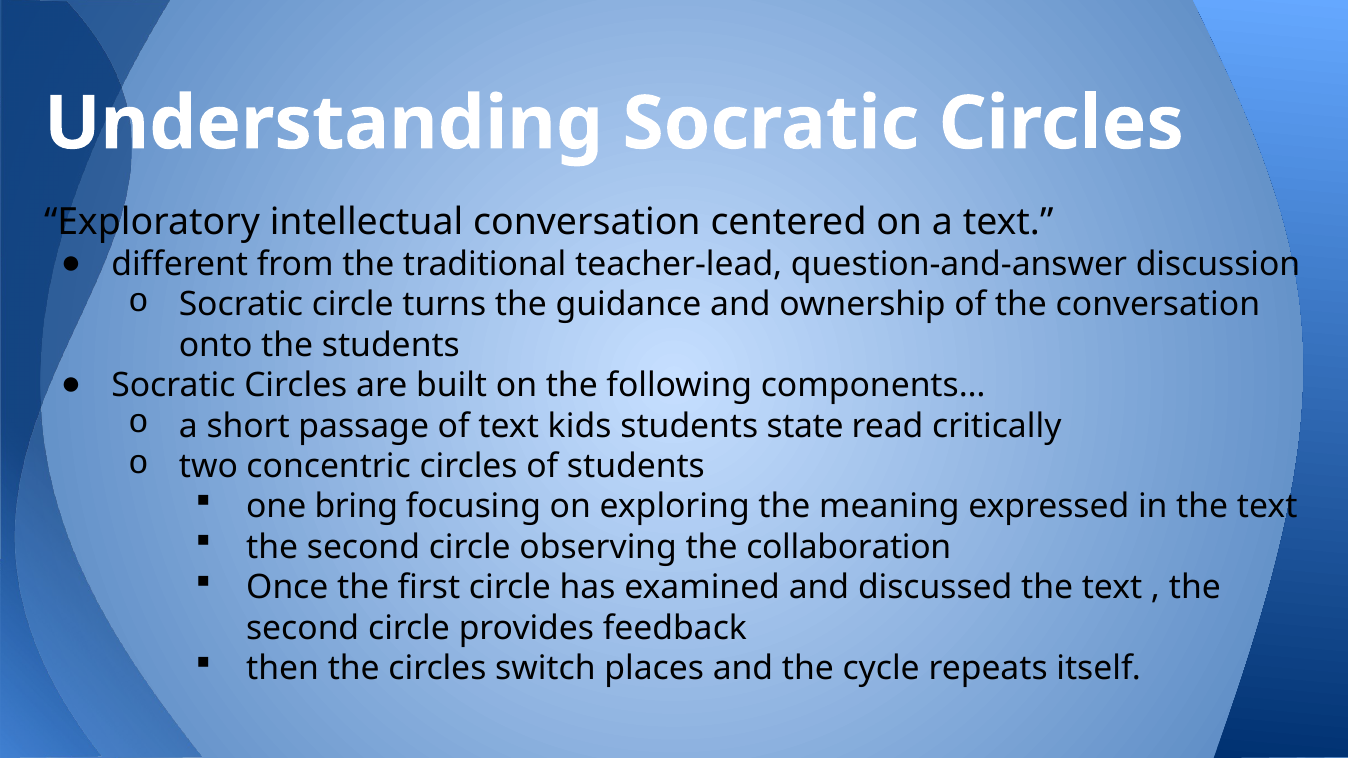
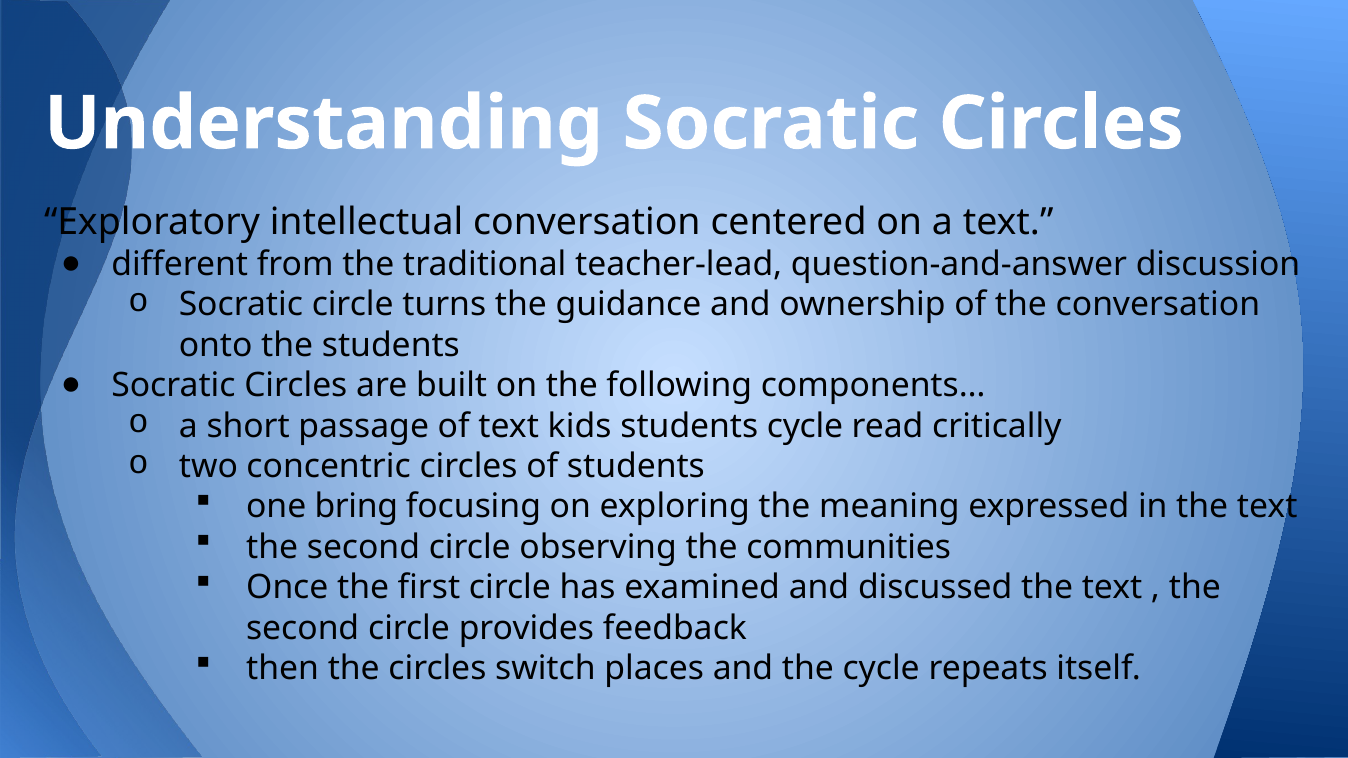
students state: state -> cycle
collaboration: collaboration -> communities
